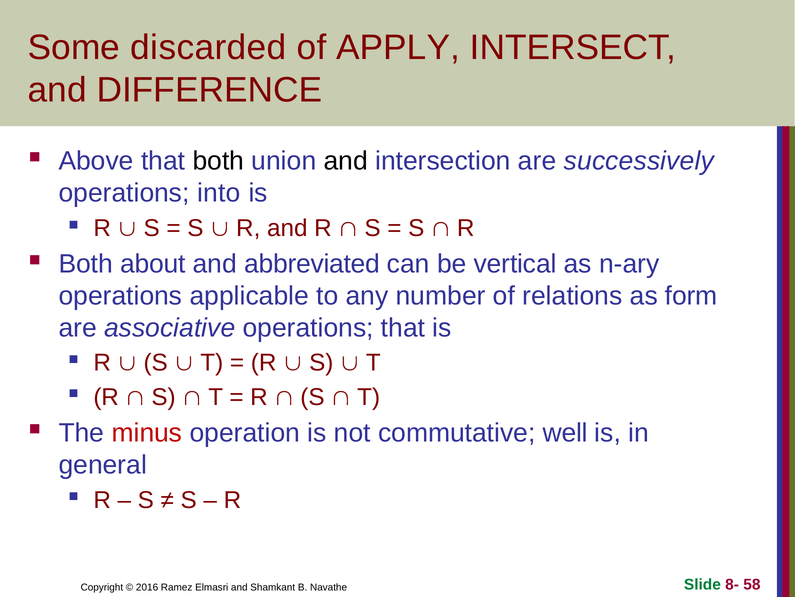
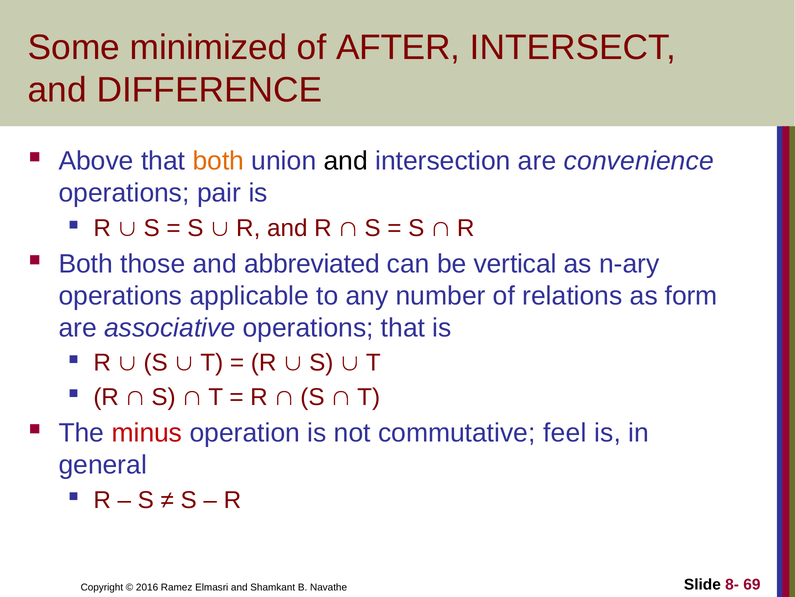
discarded: discarded -> minimized
APPLY: APPLY -> AFTER
both at (218, 161) colour: black -> orange
successively: successively -> convenience
into: into -> pair
about: about -> those
well: well -> feel
Slide colour: green -> black
58: 58 -> 69
